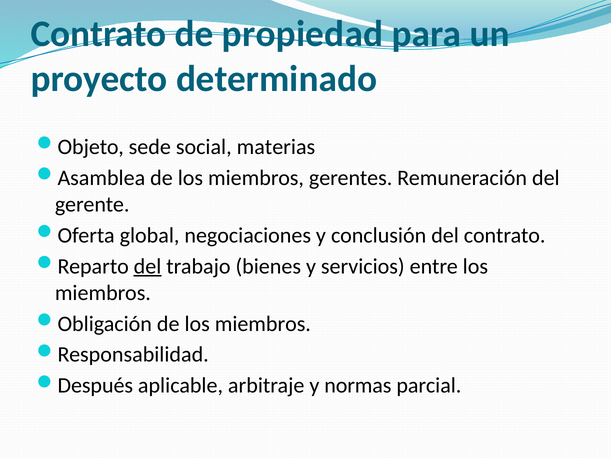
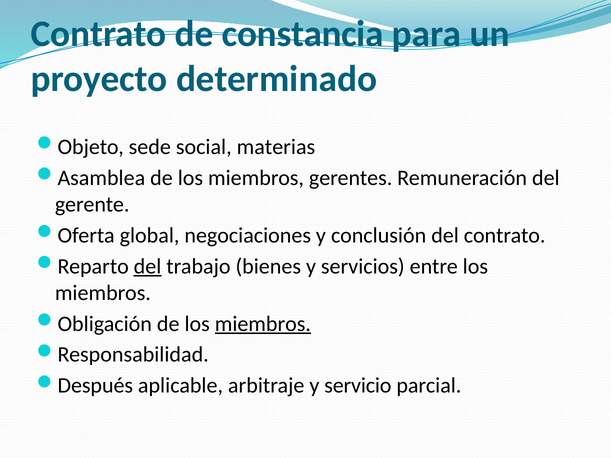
propiedad: propiedad -> constancia
miembros at (263, 324) underline: none -> present
normas: normas -> servicio
